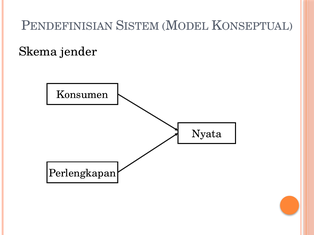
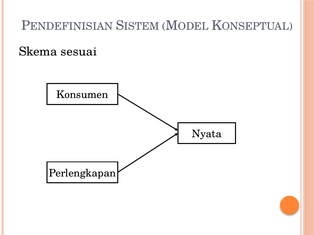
jender: jender -> sesuai
